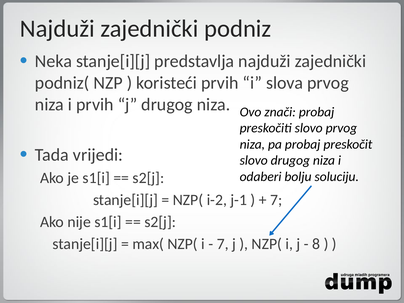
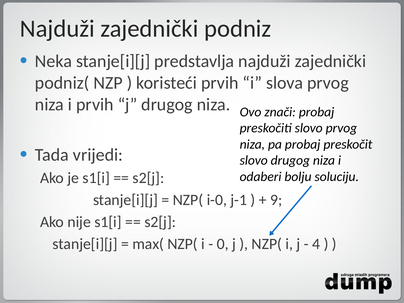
i-2: i-2 -> i-0
7 at (276, 200): 7 -> 9
7 at (223, 244): 7 -> 0
8: 8 -> 4
